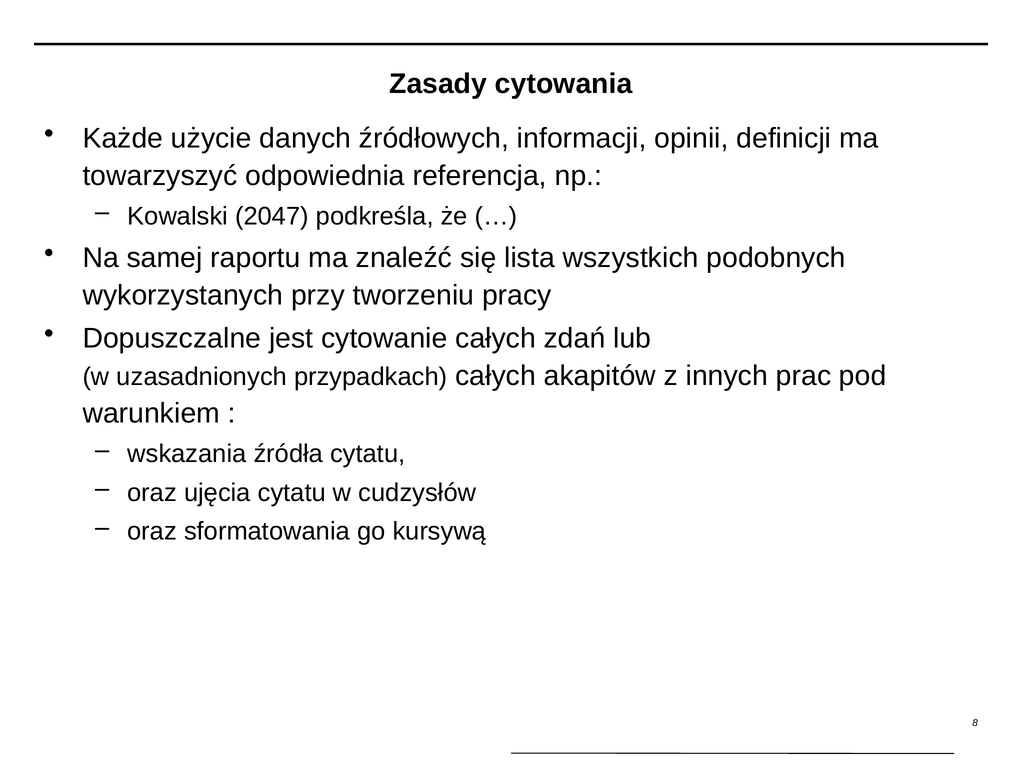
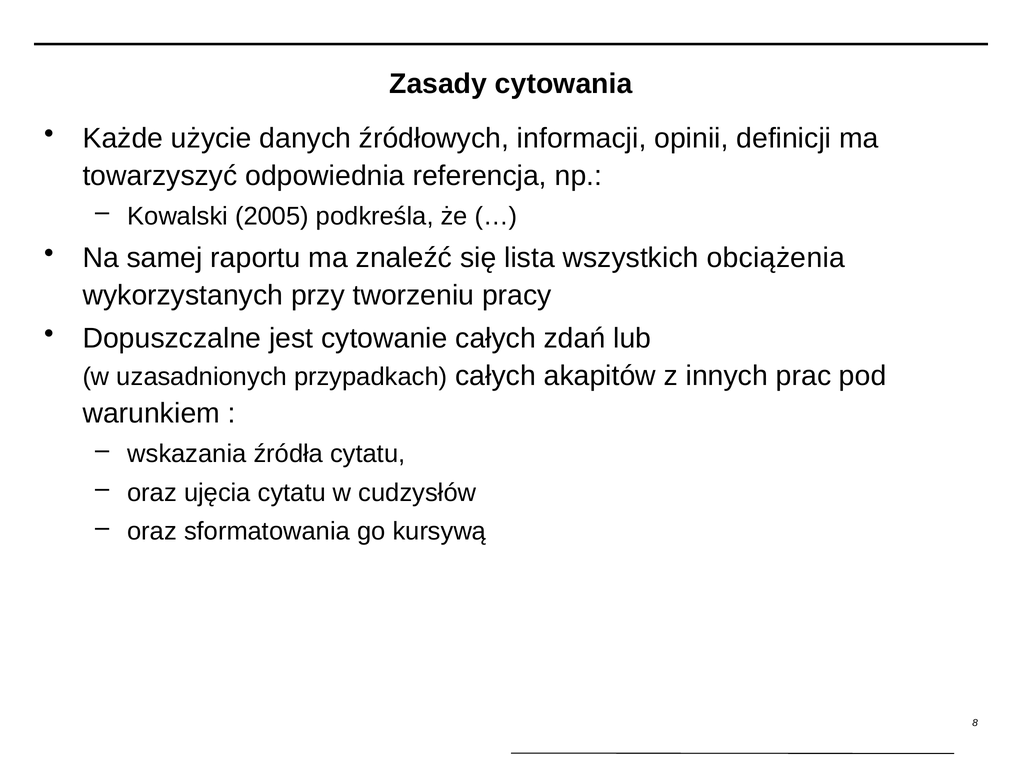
2047: 2047 -> 2005
podobnych: podobnych -> obciążenia
